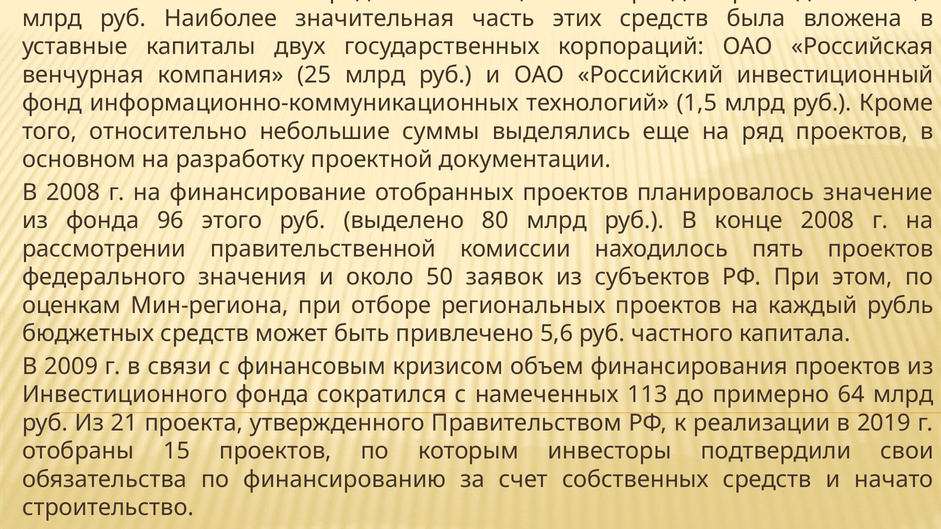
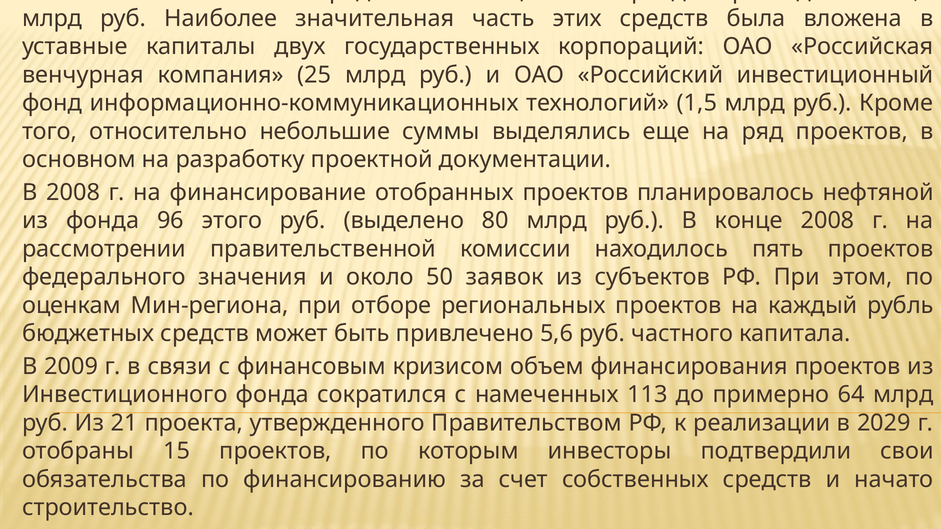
значение: значение -> нефтяной
2019: 2019 -> 2029
